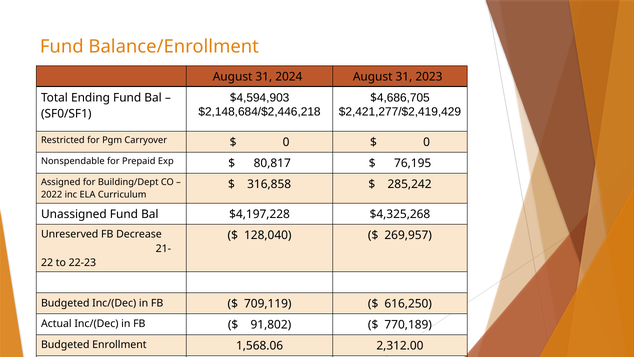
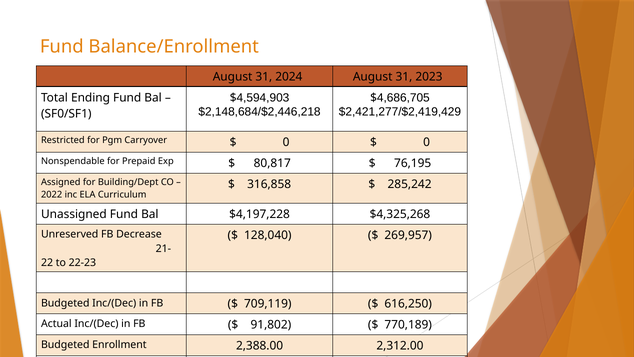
1,568.06: 1,568.06 -> 2,388.00
